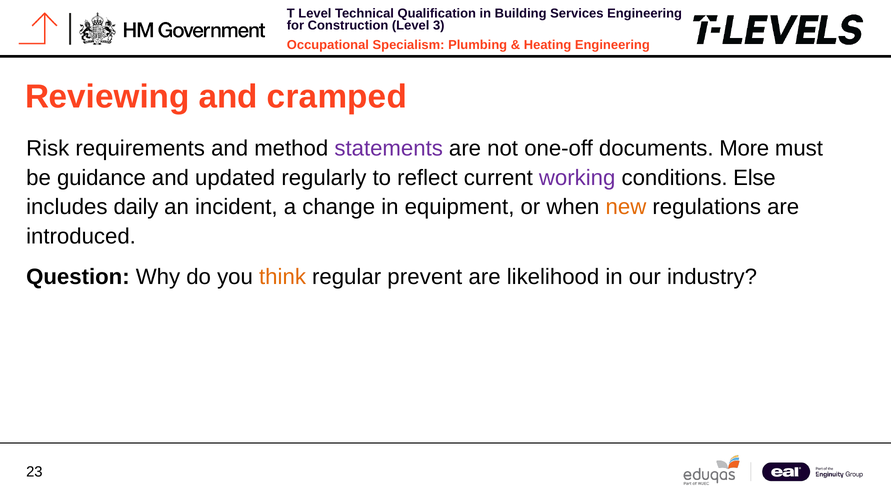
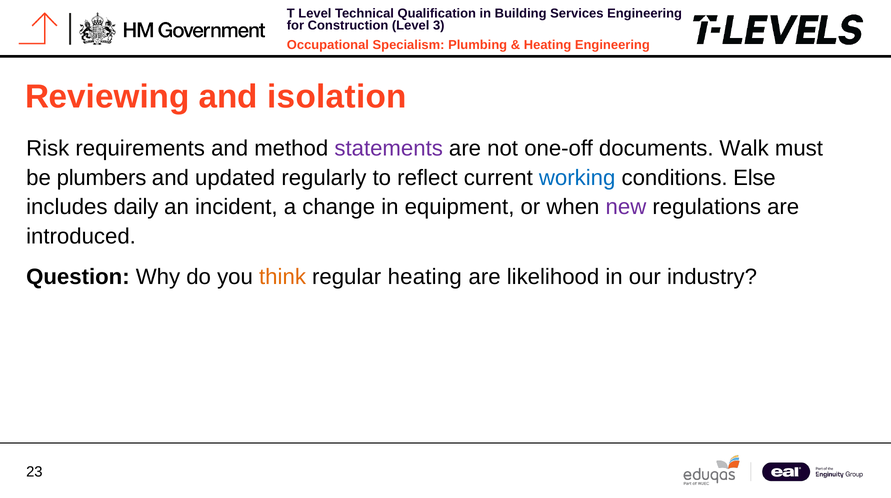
cramped: cramped -> isolation
More: More -> Walk
guidance: guidance -> plumbers
working colour: purple -> blue
new colour: orange -> purple
regular prevent: prevent -> heating
